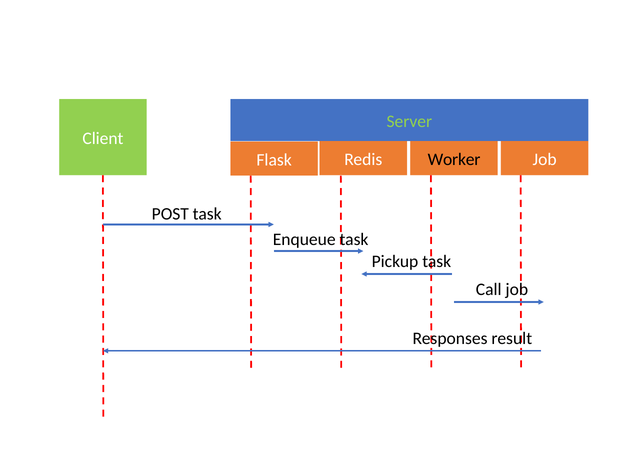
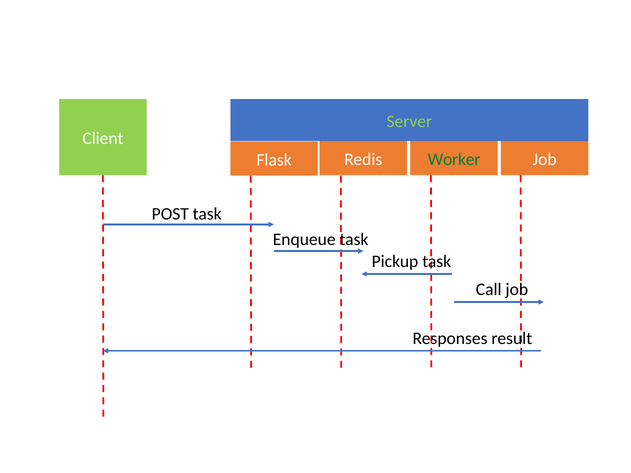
Worker colour: black -> green
